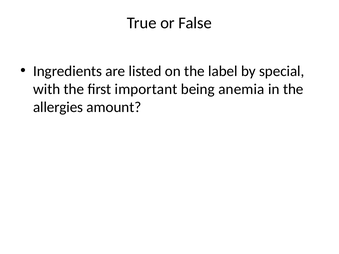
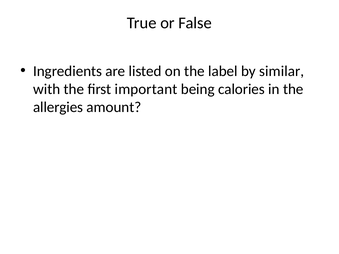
special: special -> similar
anemia: anemia -> calories
